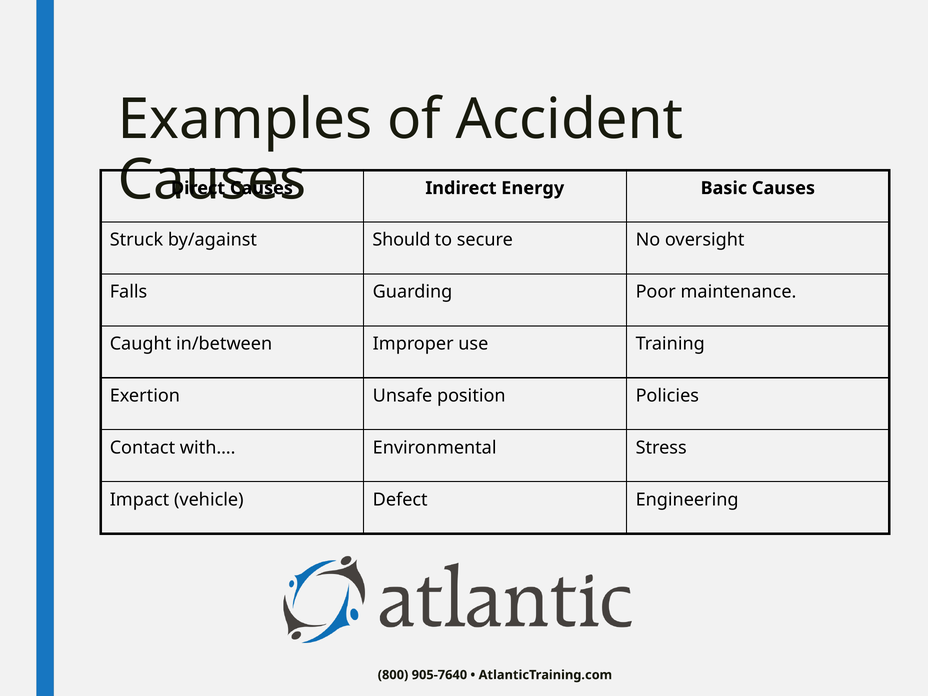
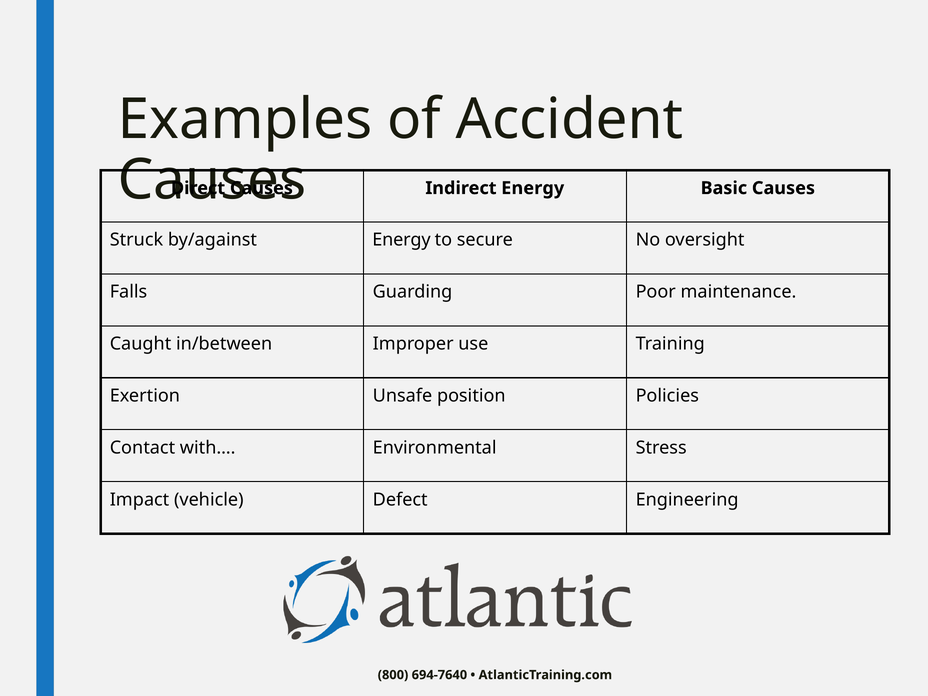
by/against Should: Should -> Energy
905-7640: 905-7640 -> 694-7640
